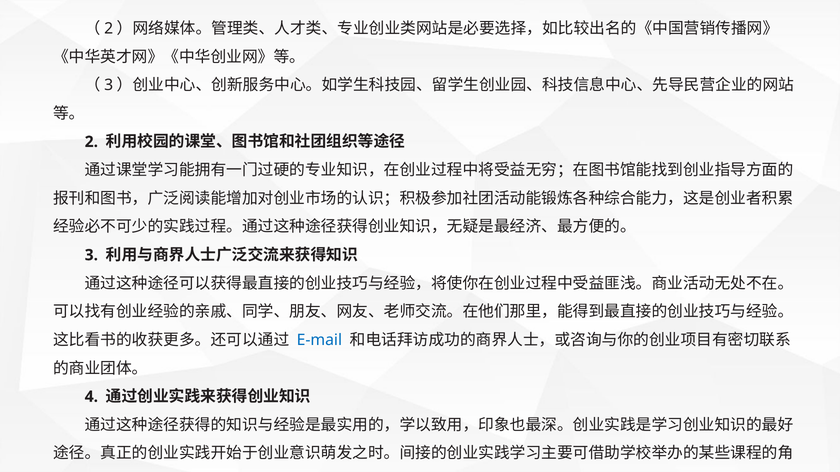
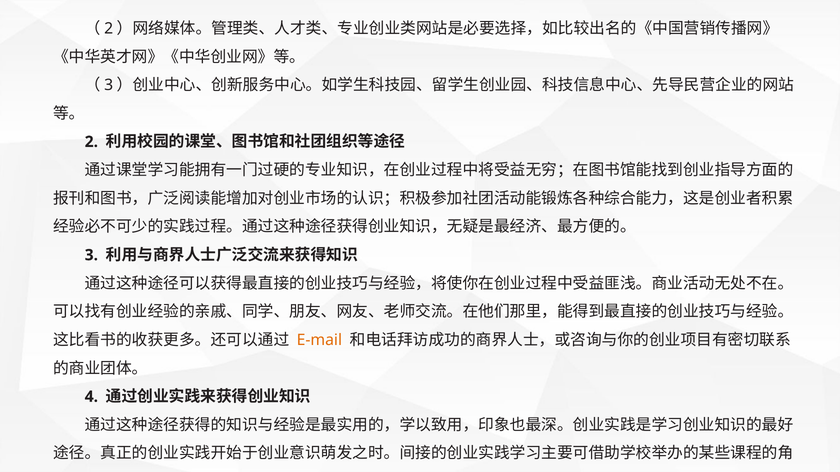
E-mail colour: blue -> orange
